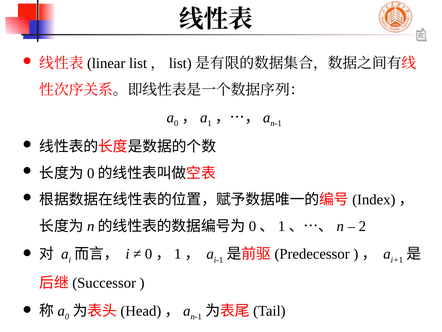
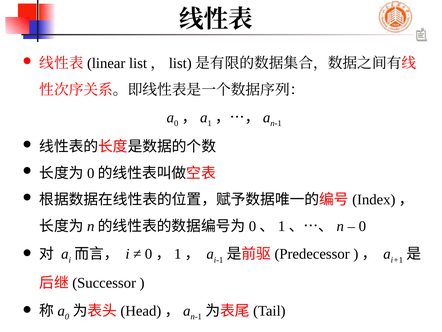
2 at (362, 226): 2 -> 0
